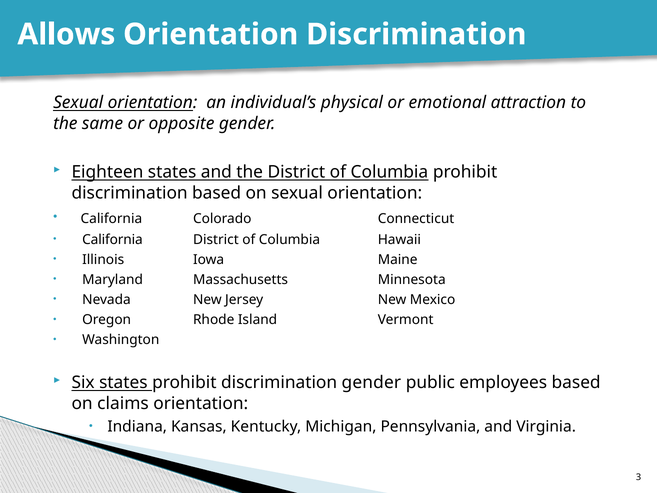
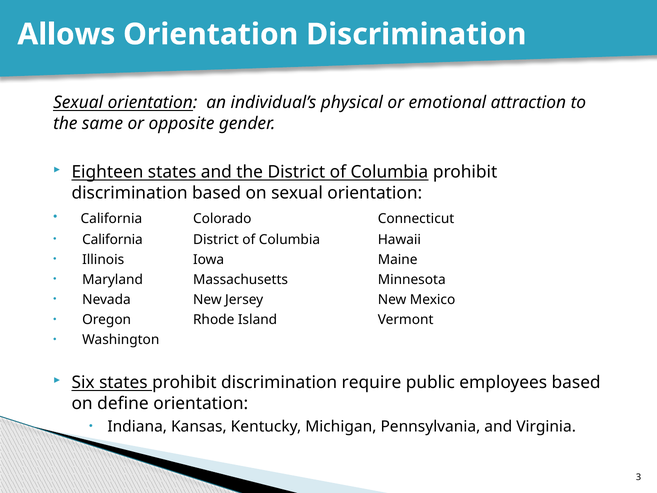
discrimination gender: gender -> require
claims: claims -> define
